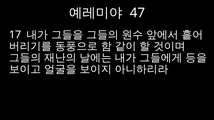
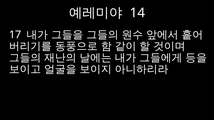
47: 47 -> 14
